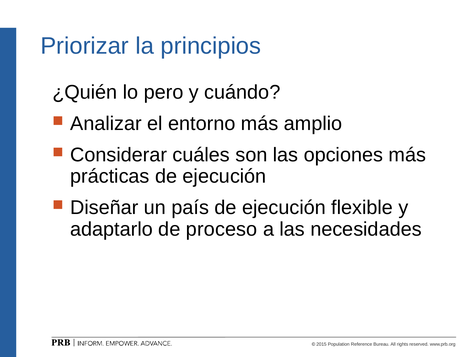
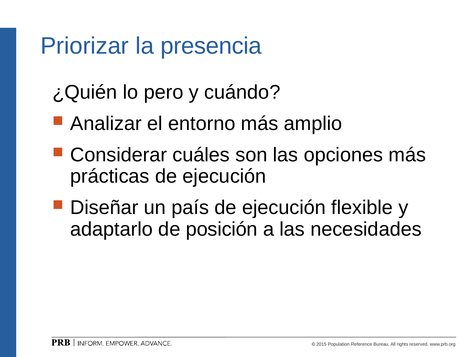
principios: principios -> presencia
proceso: proceso -> posición
